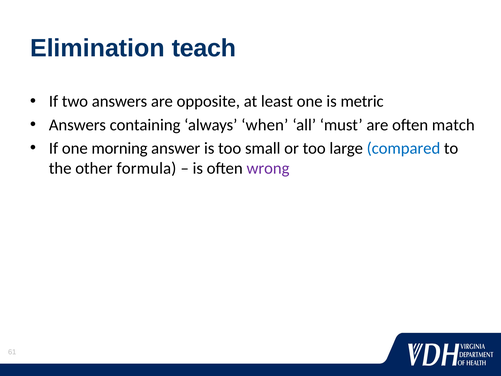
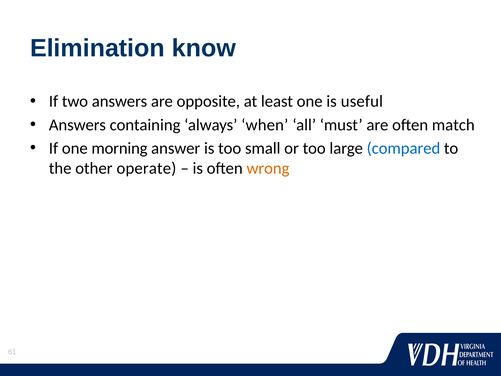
teach: teach -> know
metric: metric -> useful
formula: formula -> operate
wrong colour: purple -> orange
